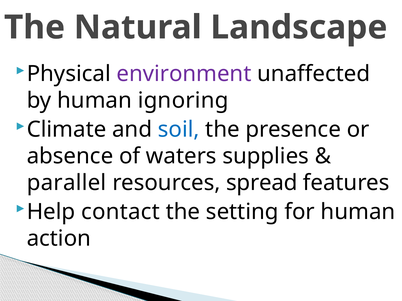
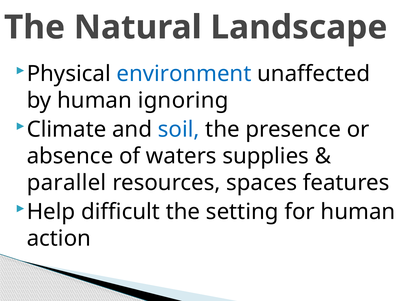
environment colour: purple -> blue
spread: spread -> spaces
contact: contact -> difficult
